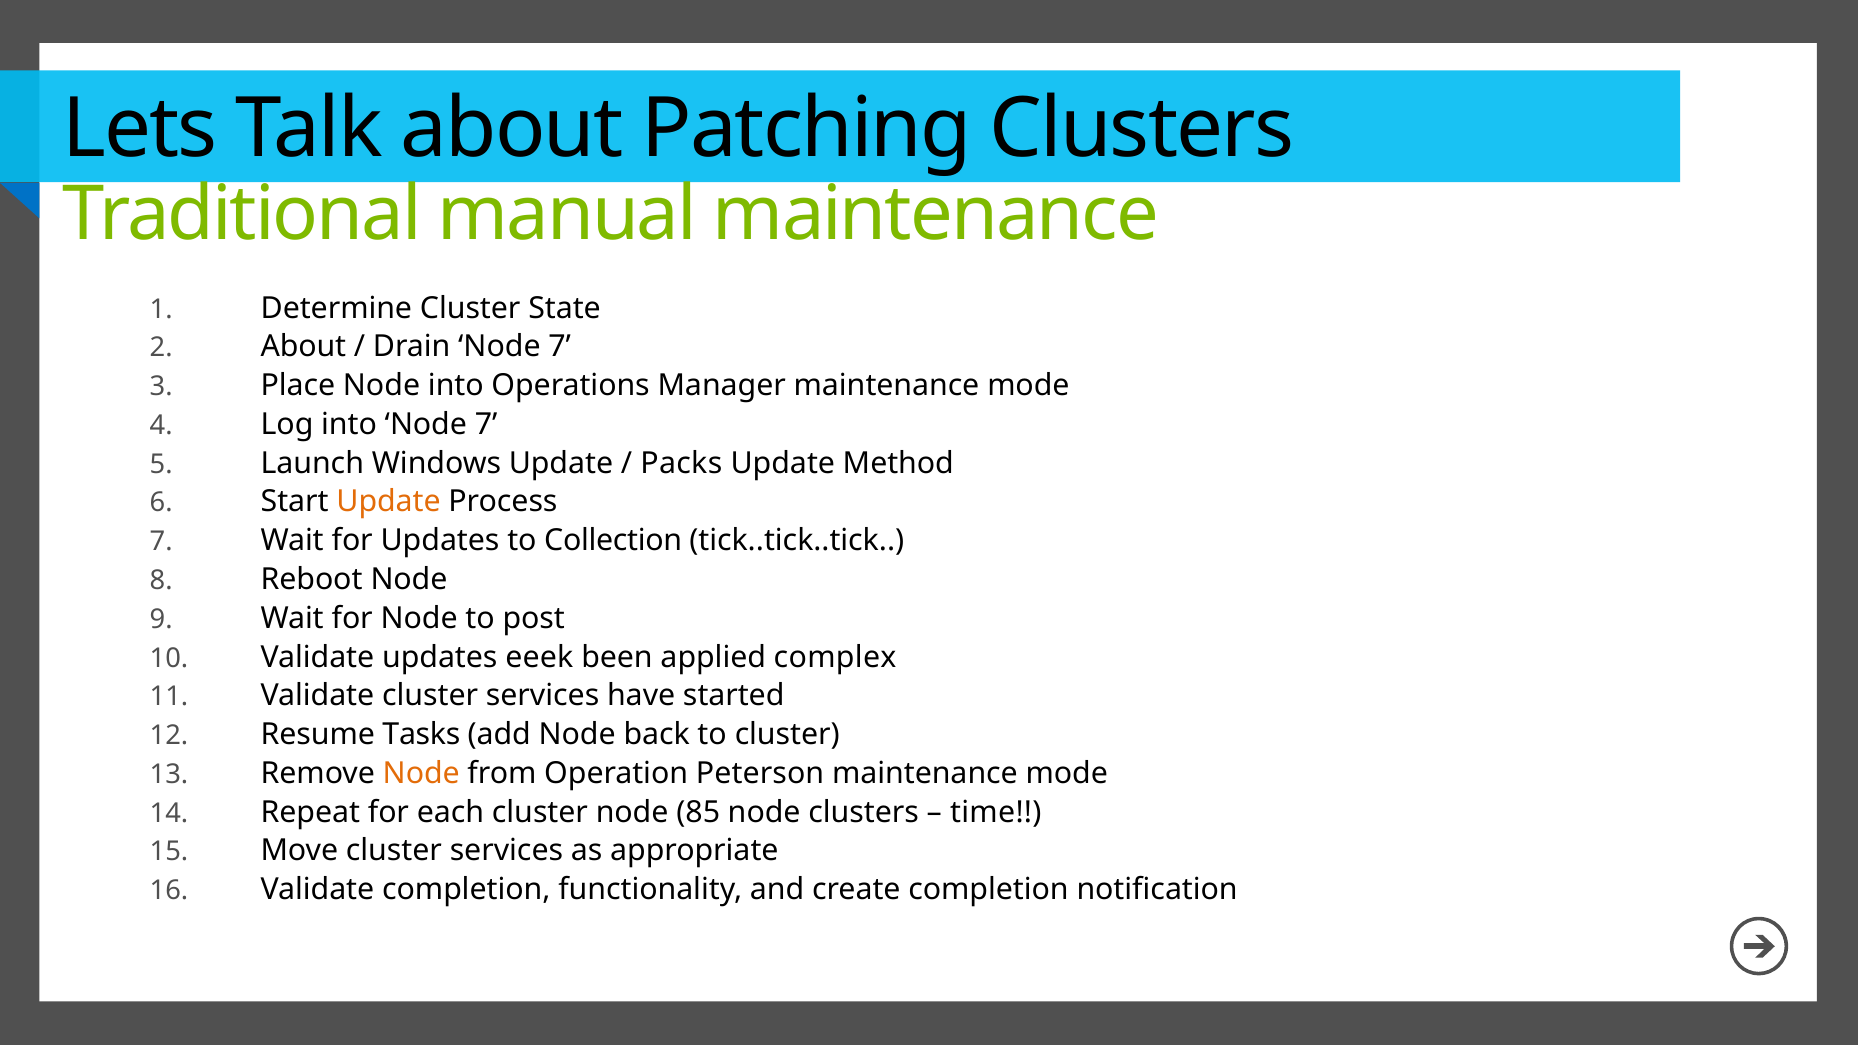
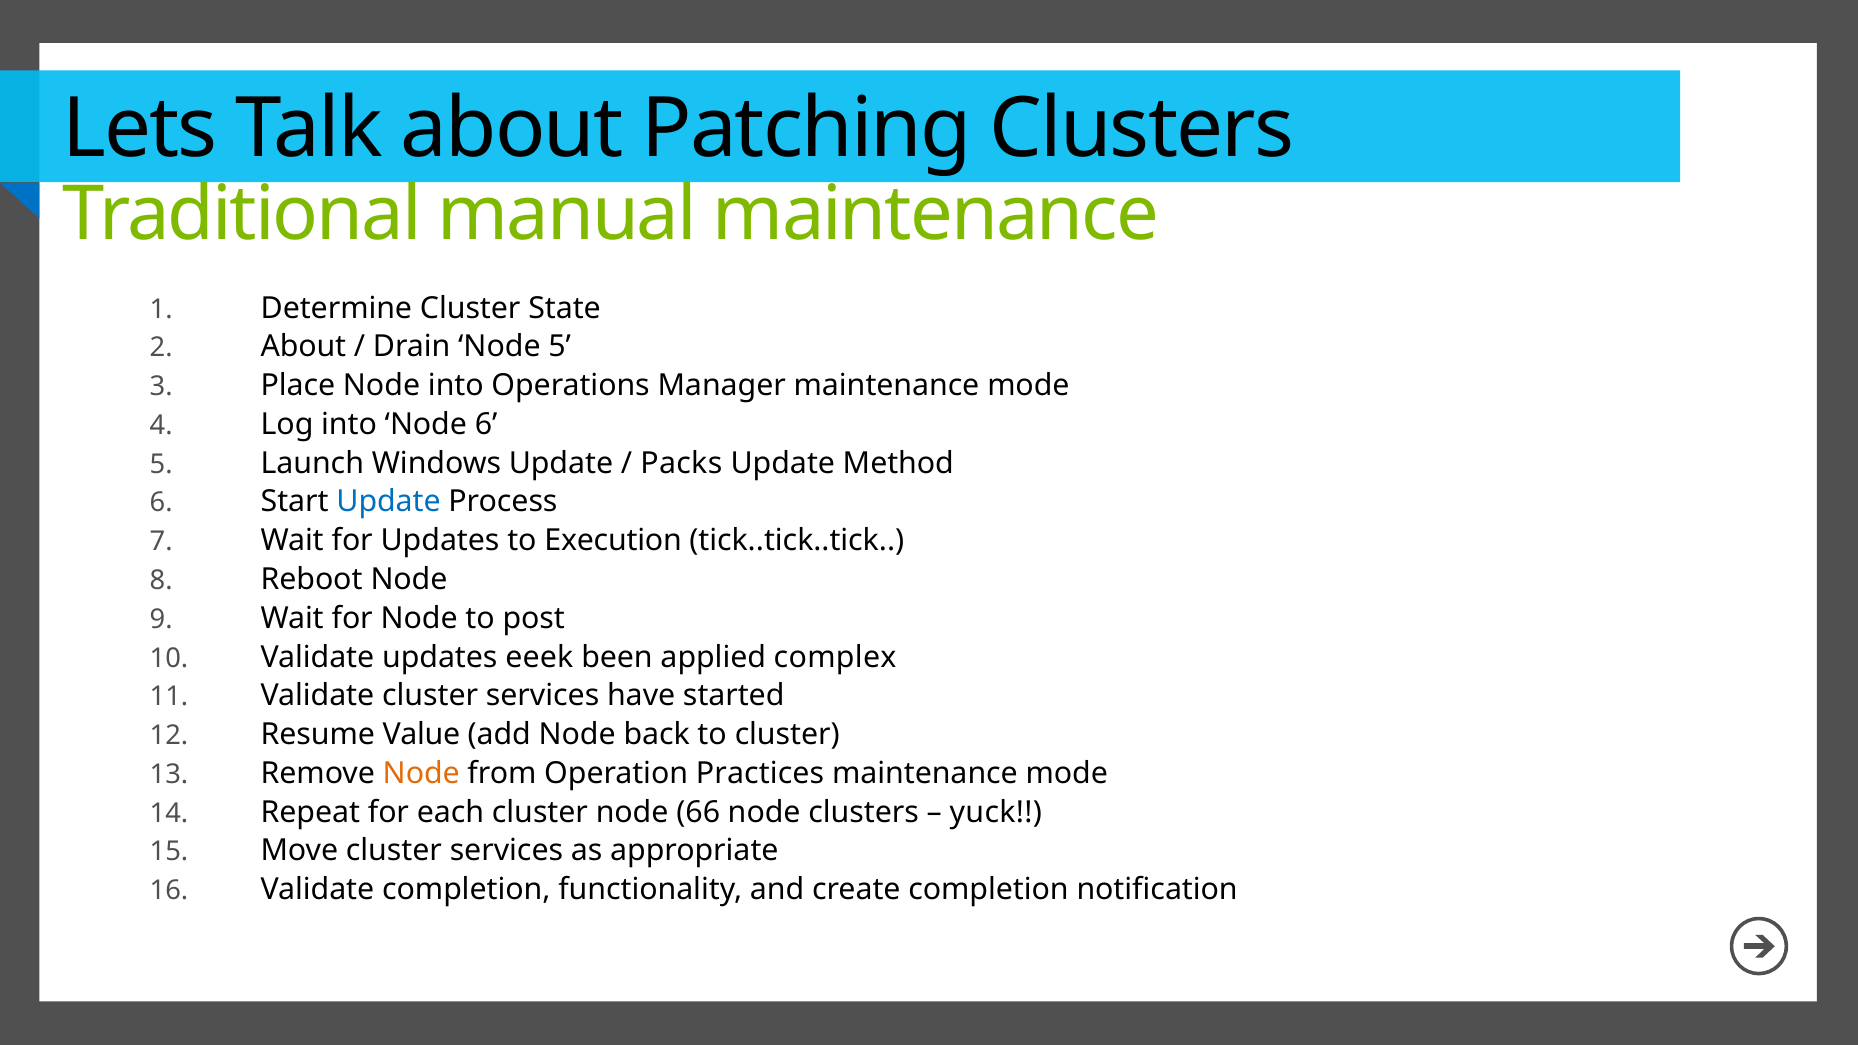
Drain Node 7: 7 -> 5
into Node 7: 7 -> 6
Update at (389, 502) colour: orange -> blue
Collection: Collection -> Execution
Tasks: Tasks -> Value
Peterson: Peterson -> Practices
85: 85 -> 66
time: time -> yuck
